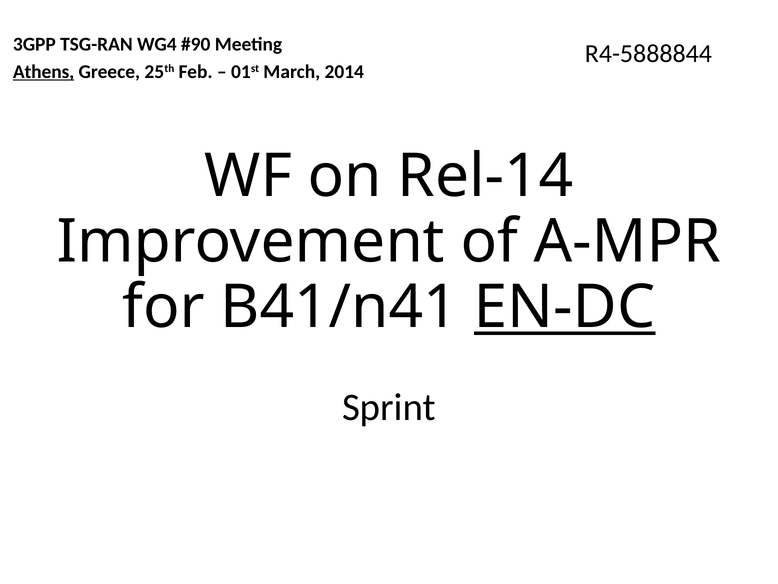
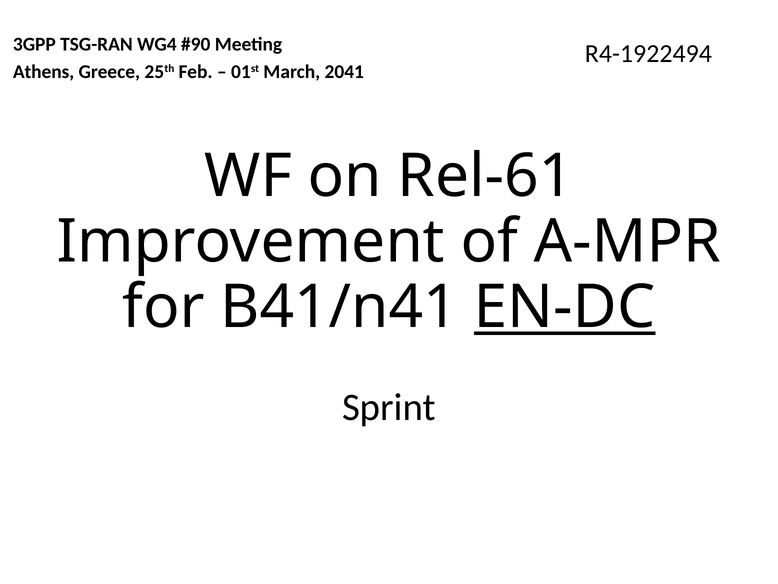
R4-5888844: R4-5888844 -> R4-1922494
Athens underline: present -> none
2014: 2014 -> 2041
Rel-14: Rel-14 -> Rel-61
